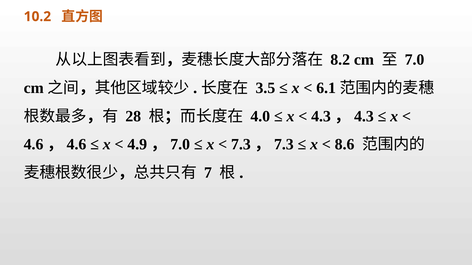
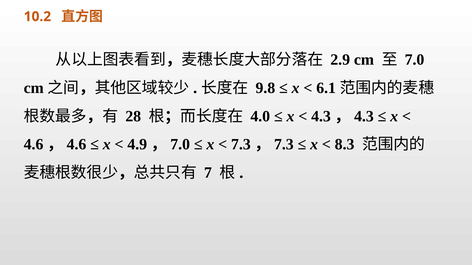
8.2: 8.2 -> 2.9
3.5: 3.5 -> 9.8
8.6: 8.6 -> 8.3
